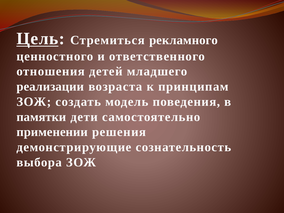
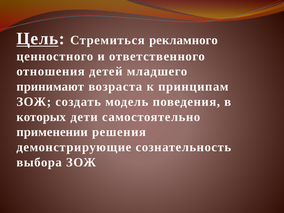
реализации: реализации -> принимают
памятки: памятки -> которых
